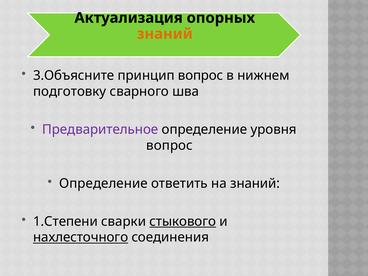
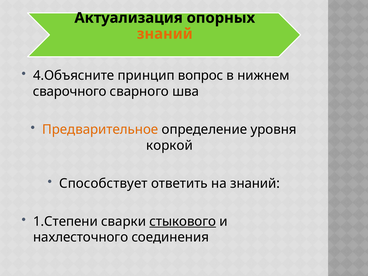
3.Объясните: 3.Объясните -> 4.Объясните
подготовку: подготовку -> сварочного
Предварительное colour: purple -> orange
вопрос at (169, 145): вопрос -> коркой
Определение at (103, 183): Определение -> Способствует
нахлесточного underline: present -> none
